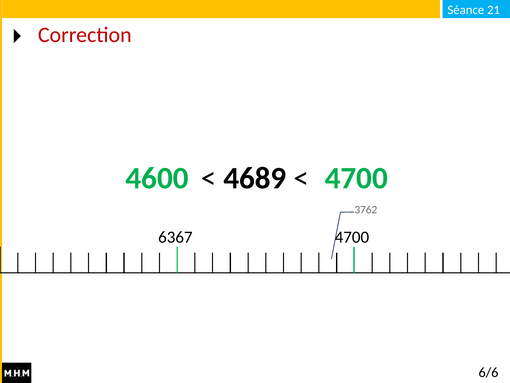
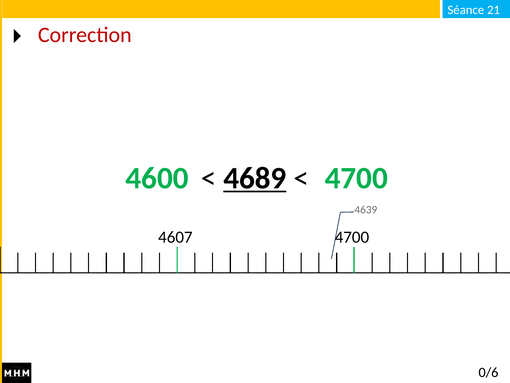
4689 underline: none -> present
3762: 3762 -> 4639
6367: 6367 -> 4607
6/6: 6/6 -> 0/6
